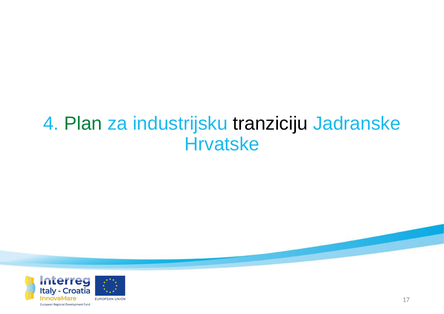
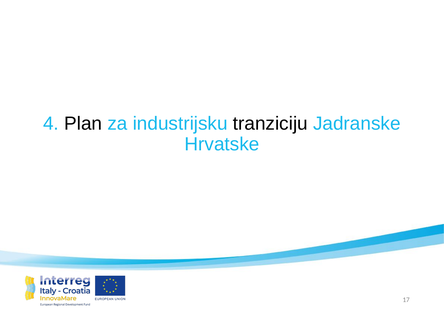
Plan colour: green -> black
